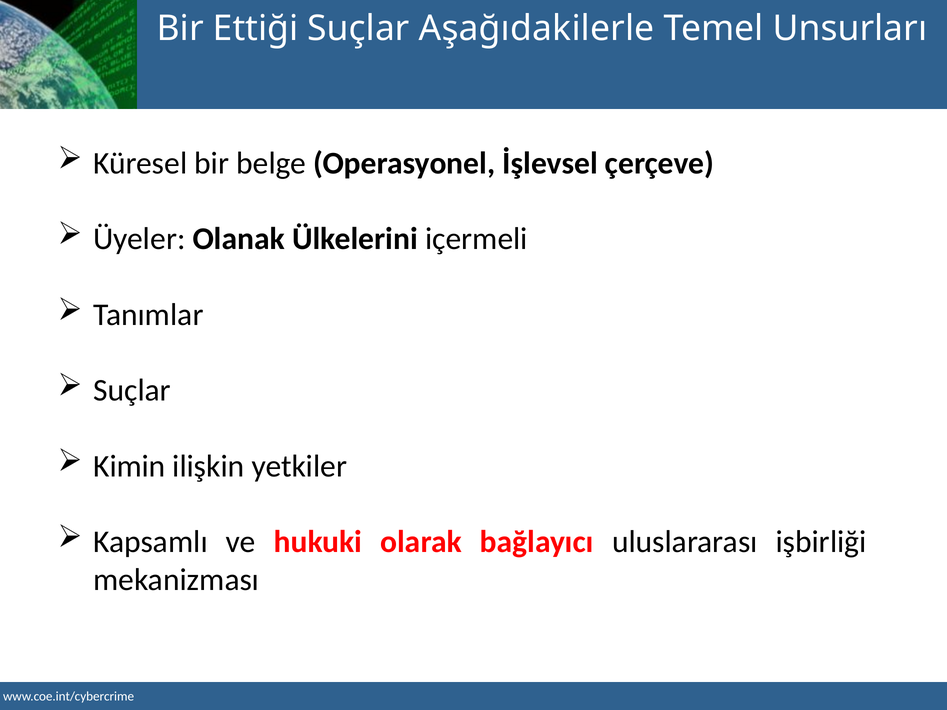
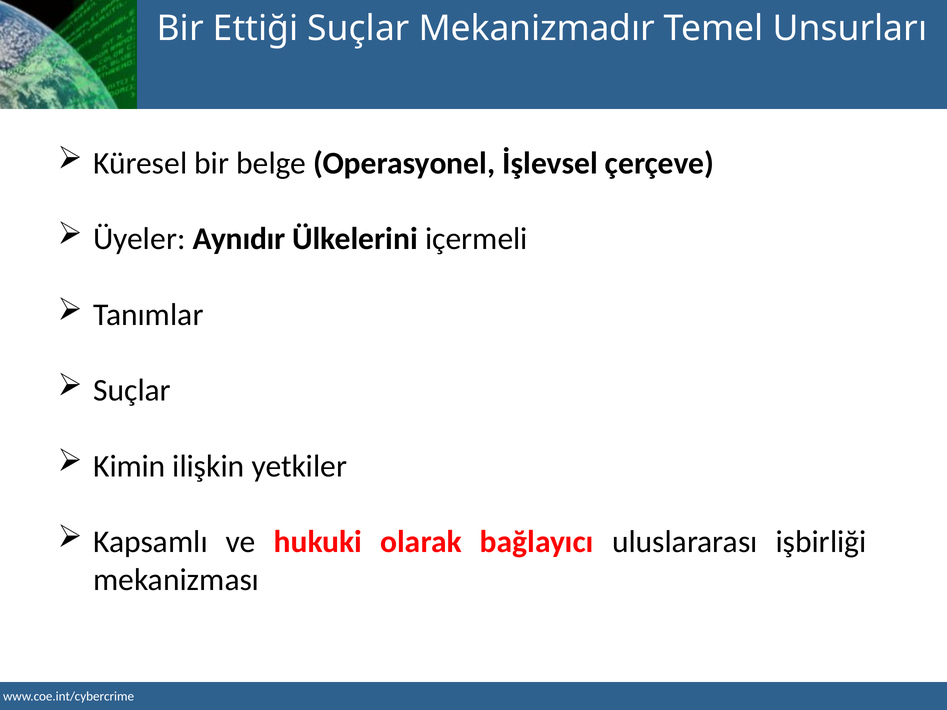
Aşağıdakilerle: Aşağıdakilerle -> Mekanizmadır
Olanak: Olanak -> Aynıdır
